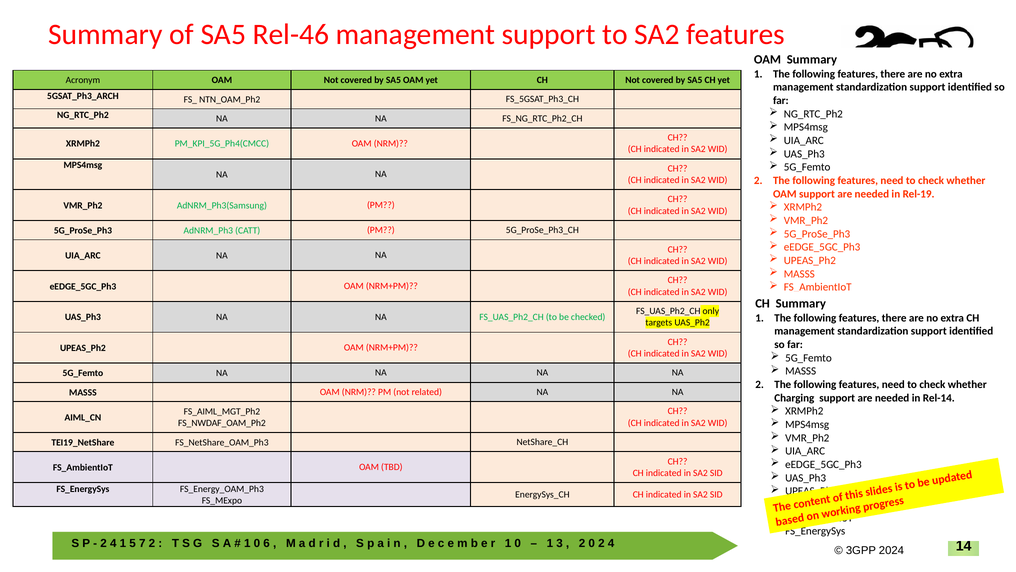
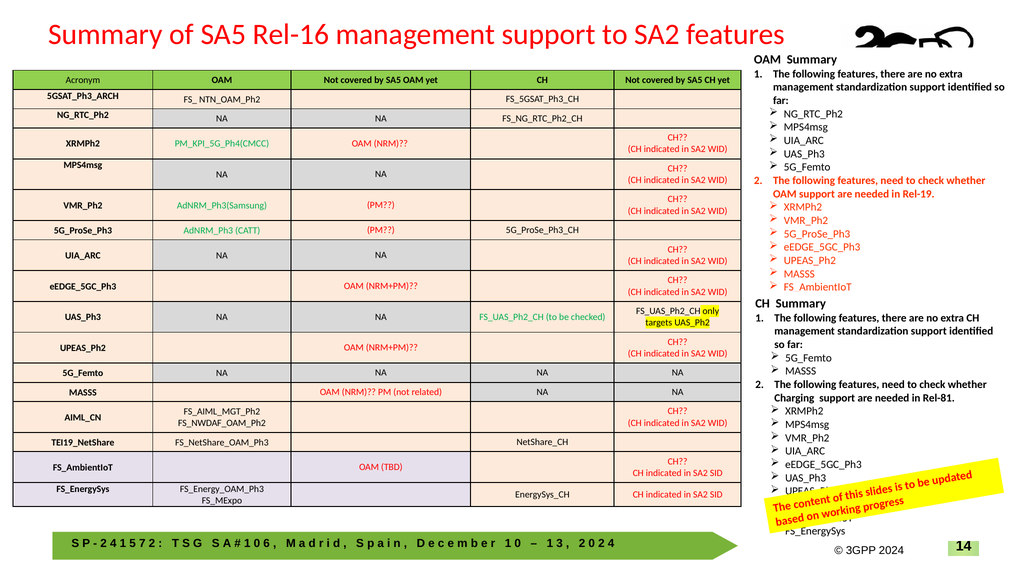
Rel-46: Rel-46 -> Rel-16
Rel-14: Rel-14 -> Rel-81
